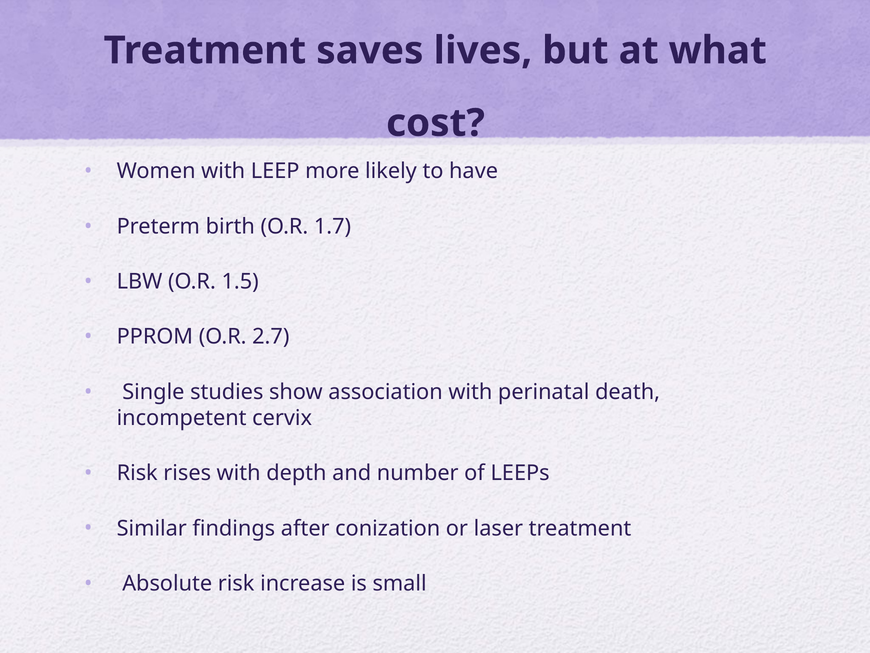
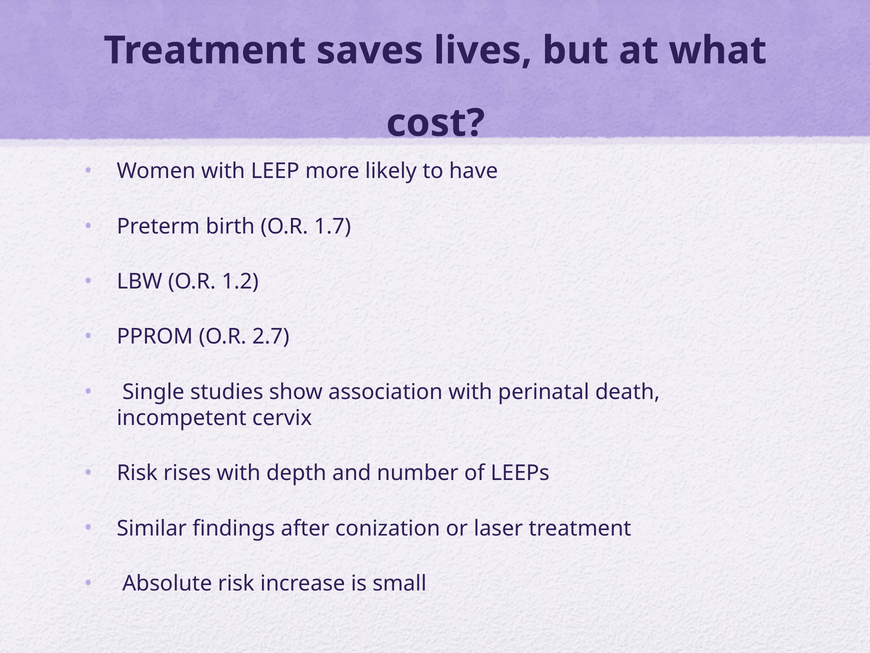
1.5: 1.5 -> 1.2
